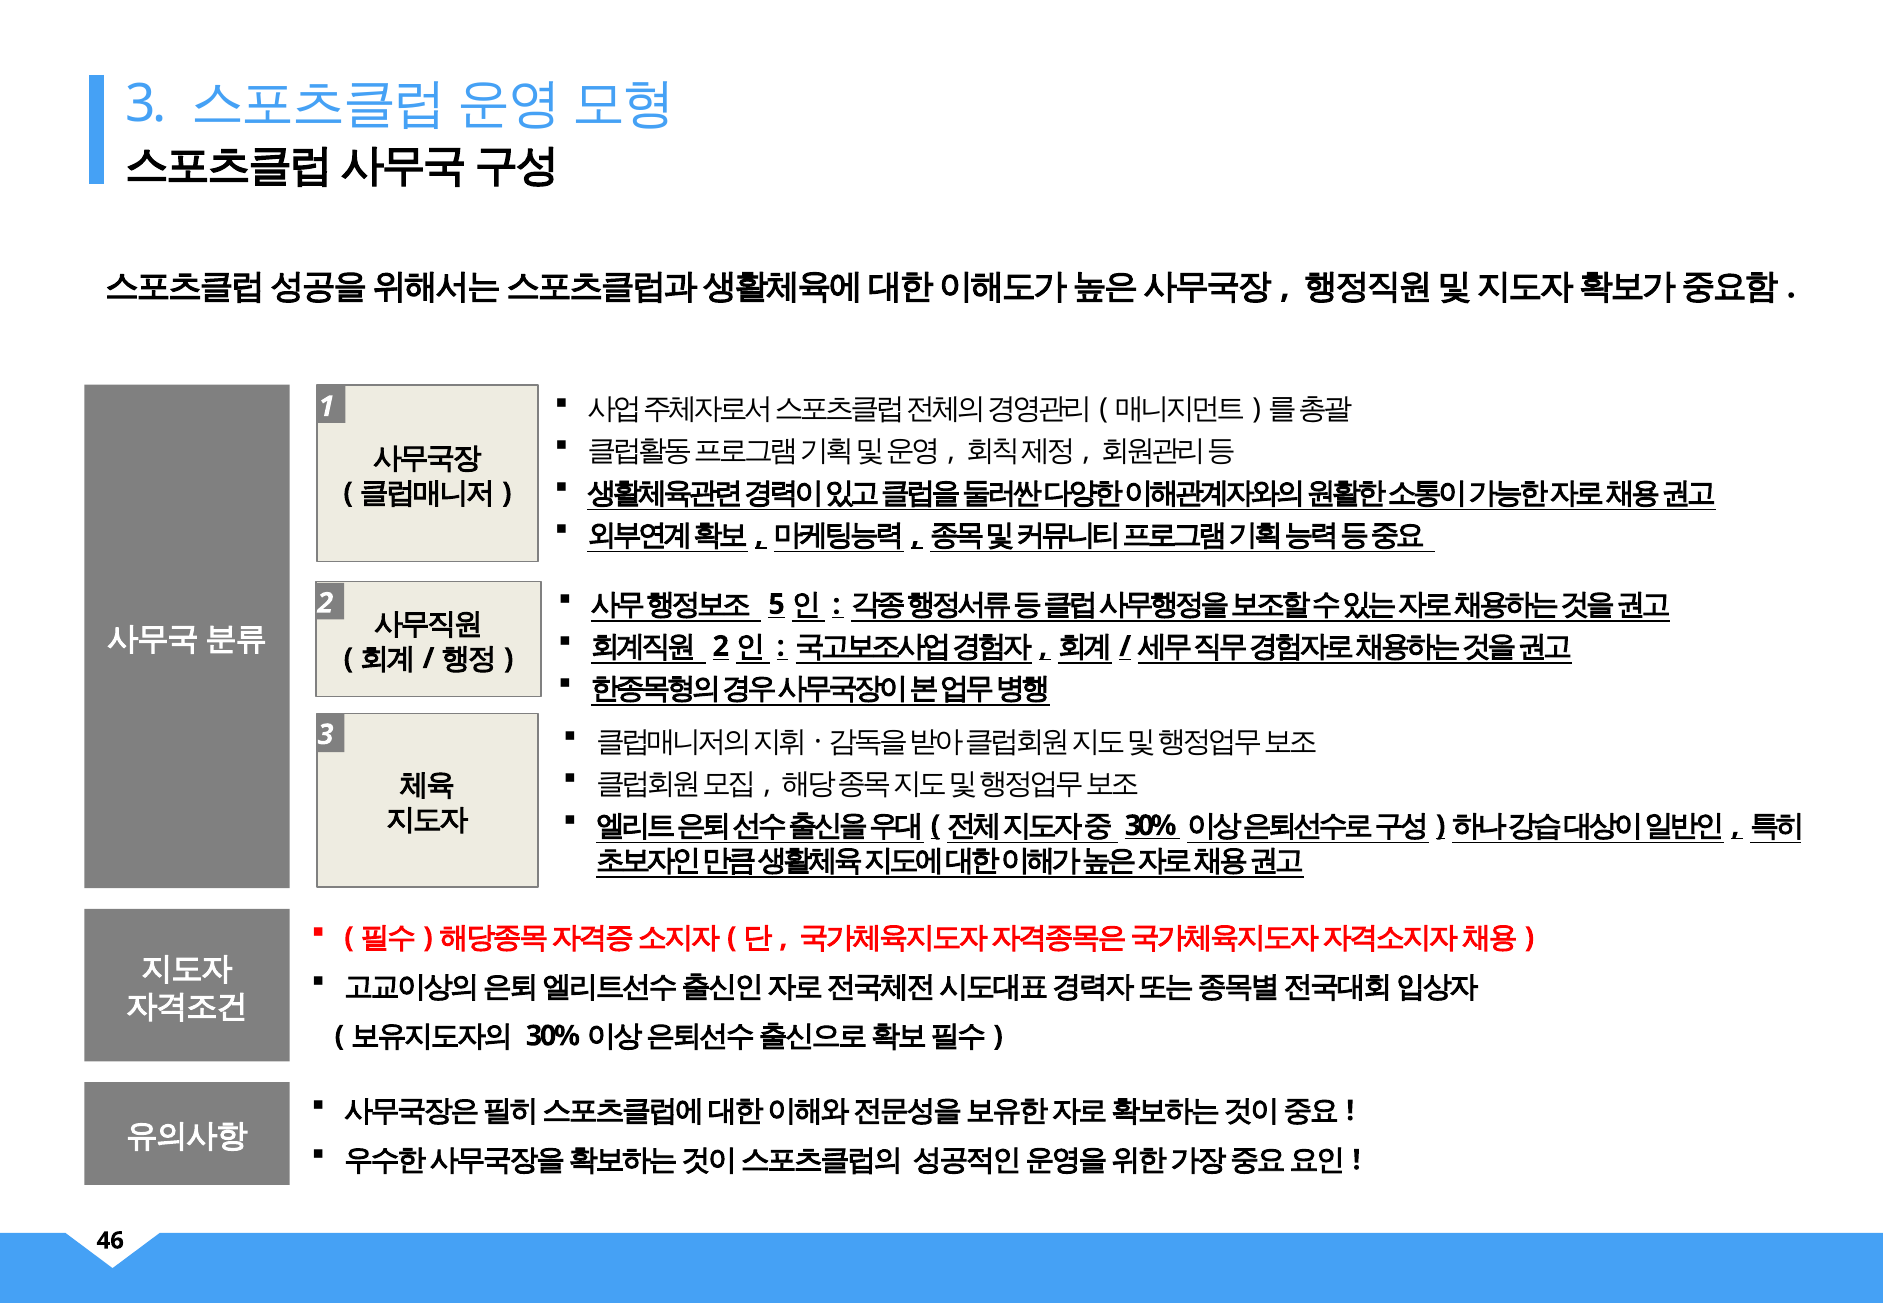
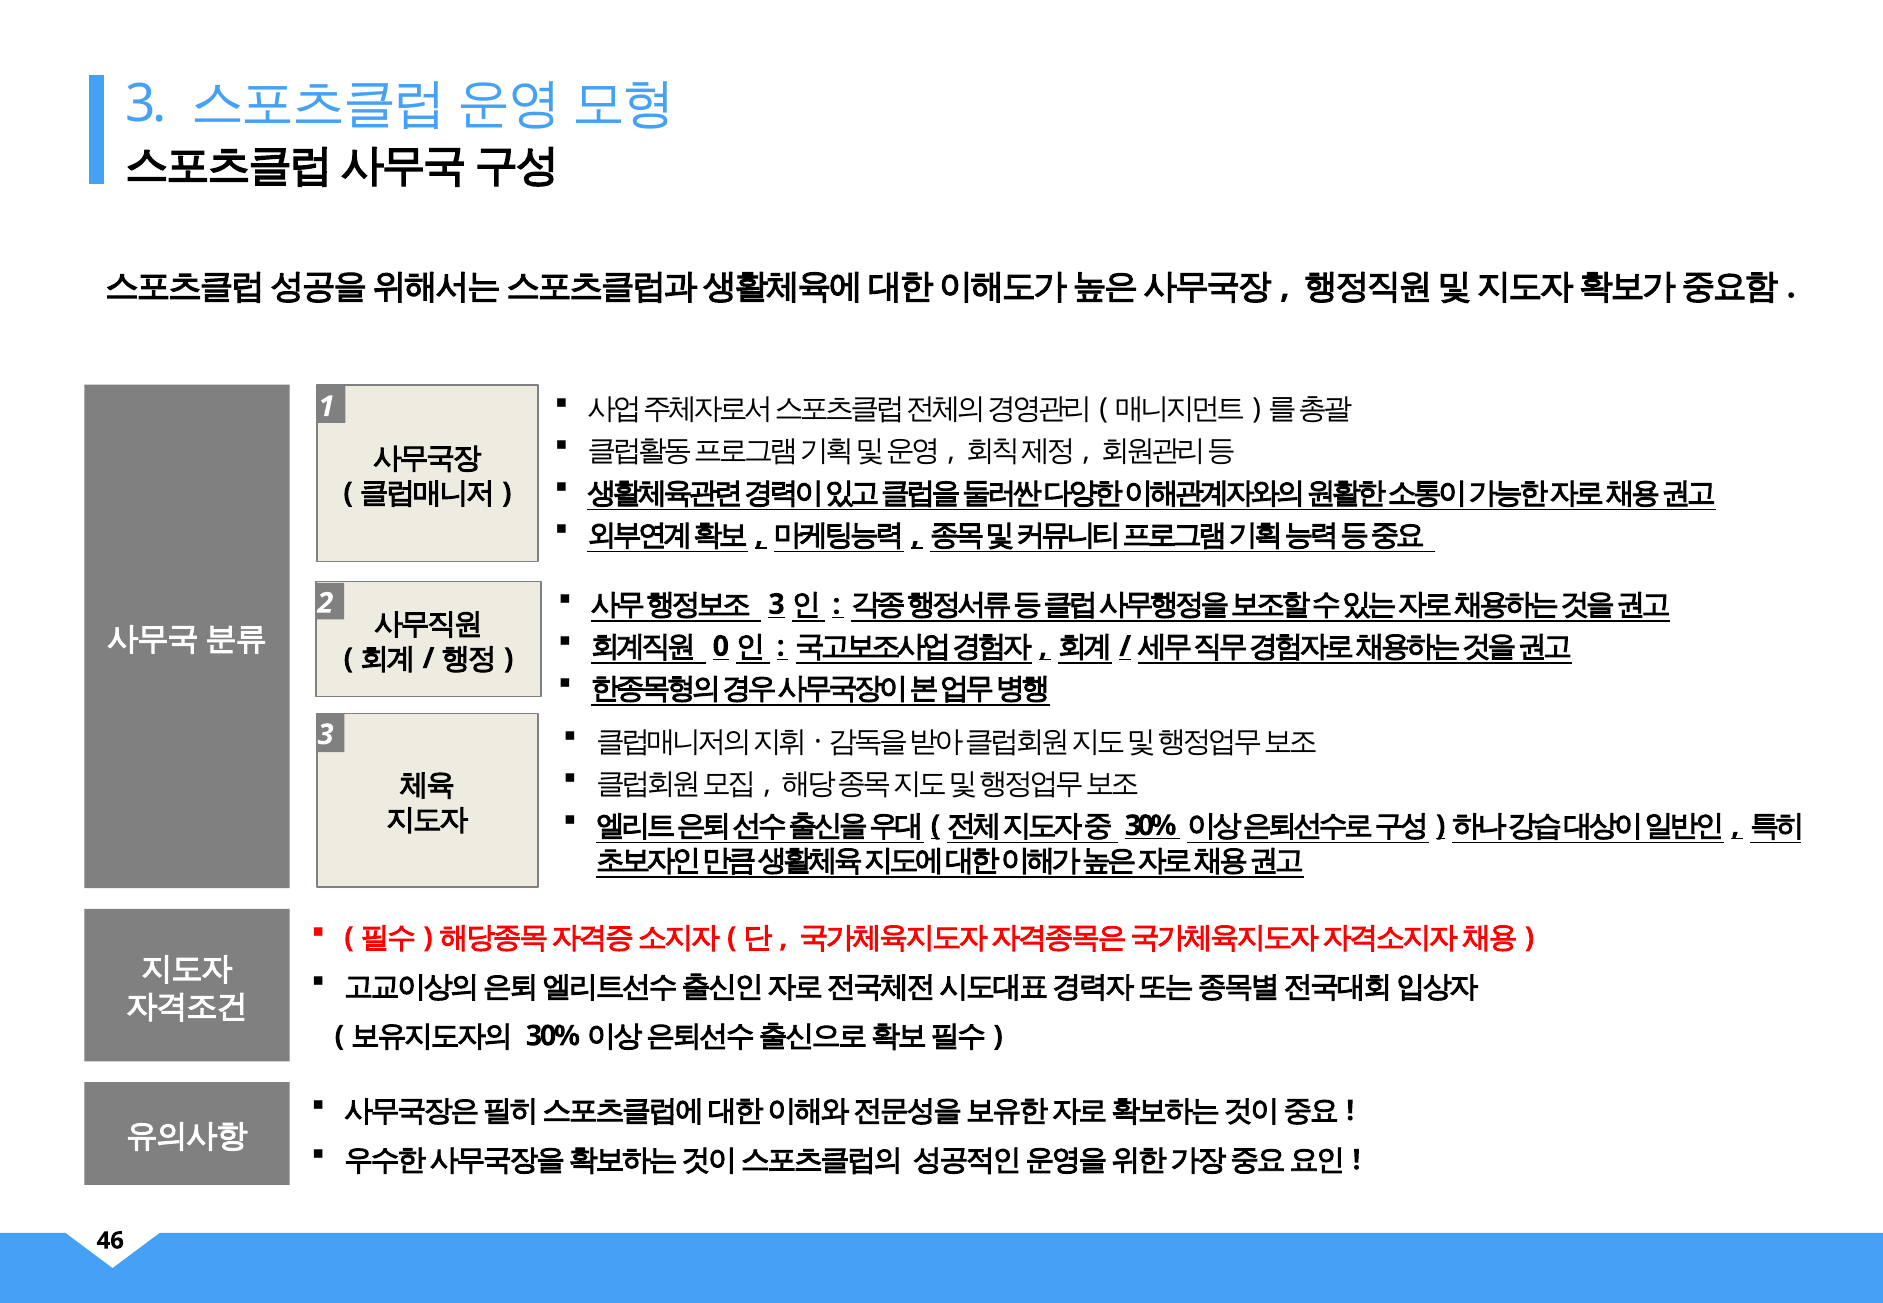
5 at (777, 605): 5 -> 3
2 at (721, 647): 2 -> 0
